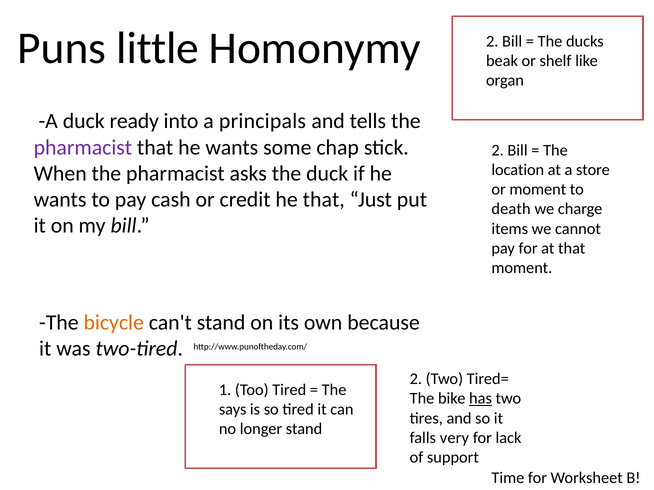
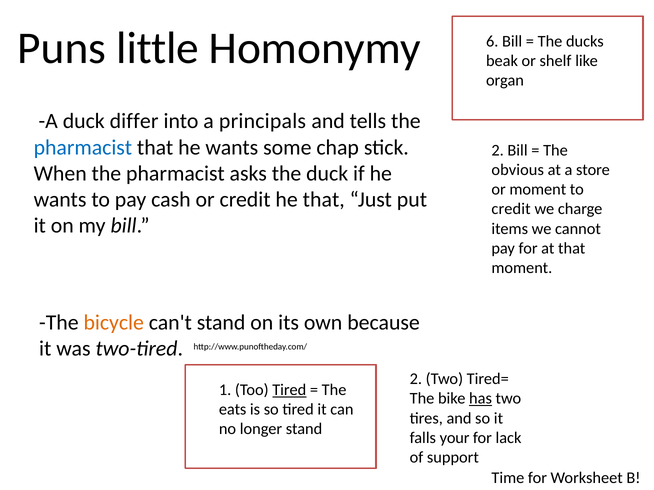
Homonymy 2: 2 -> 6
ready: ready -> differ
pharmacist at (83, 148) colour: purple -> blue
location: location -> obvious
death at (511, 209): death -> credit
Tired at (289, 390) underline: none -> present
says: says -> eats
very: very -> your
